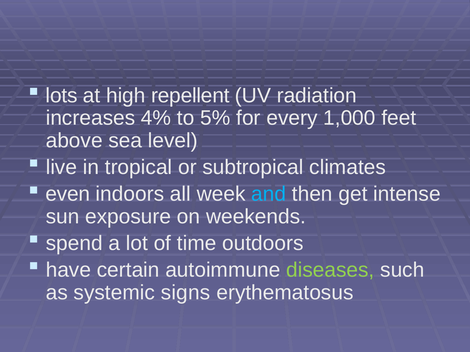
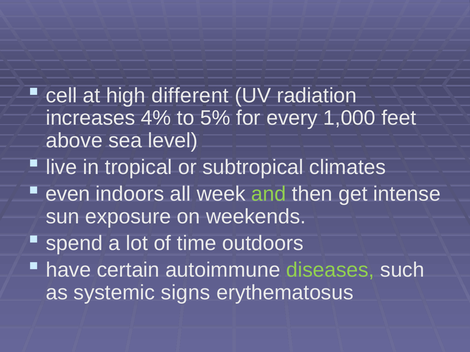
lots: lots -> cell
repellent: repellent -> different
and colour: light blue -> light green
